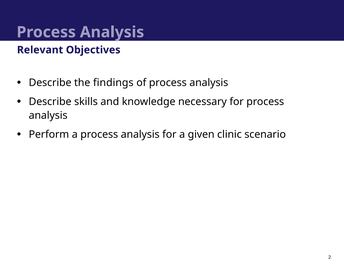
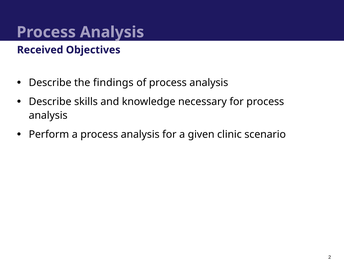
Relevant: Relevant -> Received
